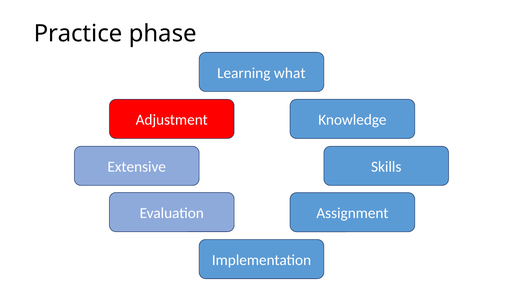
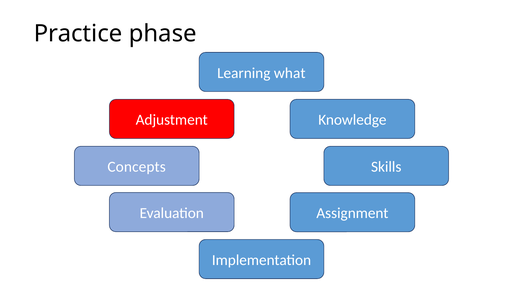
Extensive: Extensive -> Concepts
